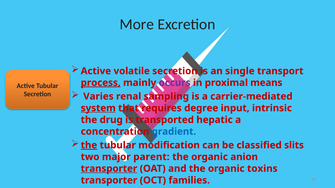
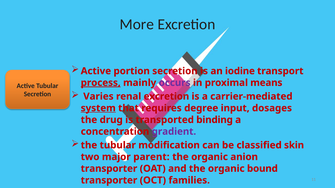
volatile: volatile -> portion
single: single -> iodine
renal sampling: sampling -> excretion
intrinsic: intrinsic -> dosages
hepatic: hepatic -> binding
gradient colour: blue -> purple
the at (89, 145) underline: present -> none
slits: slits -> skin
transporter at (109, 169) underline: present -> none
toxins: toxins -> bound
